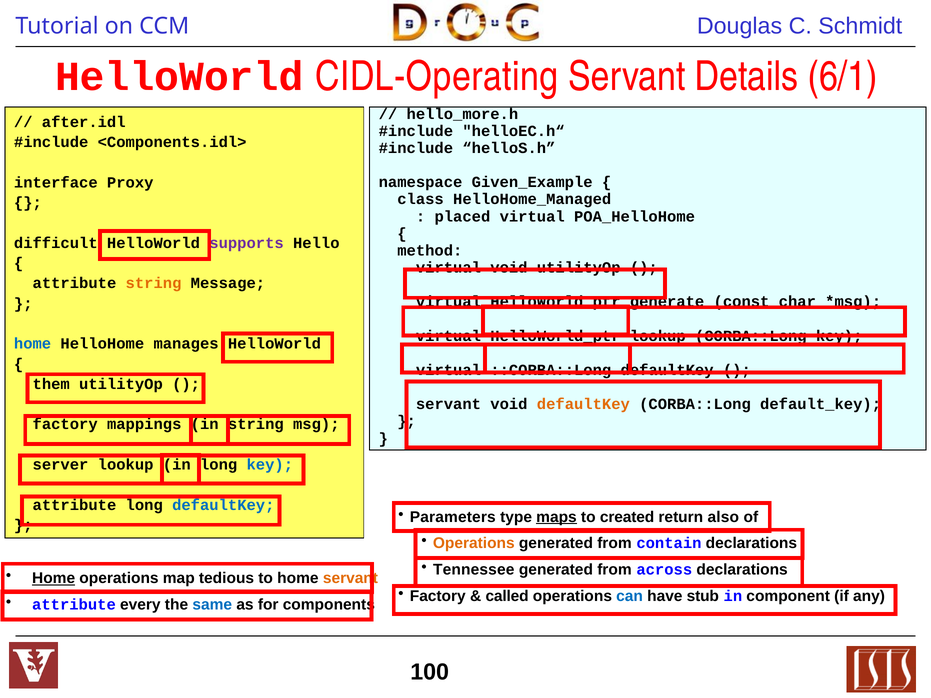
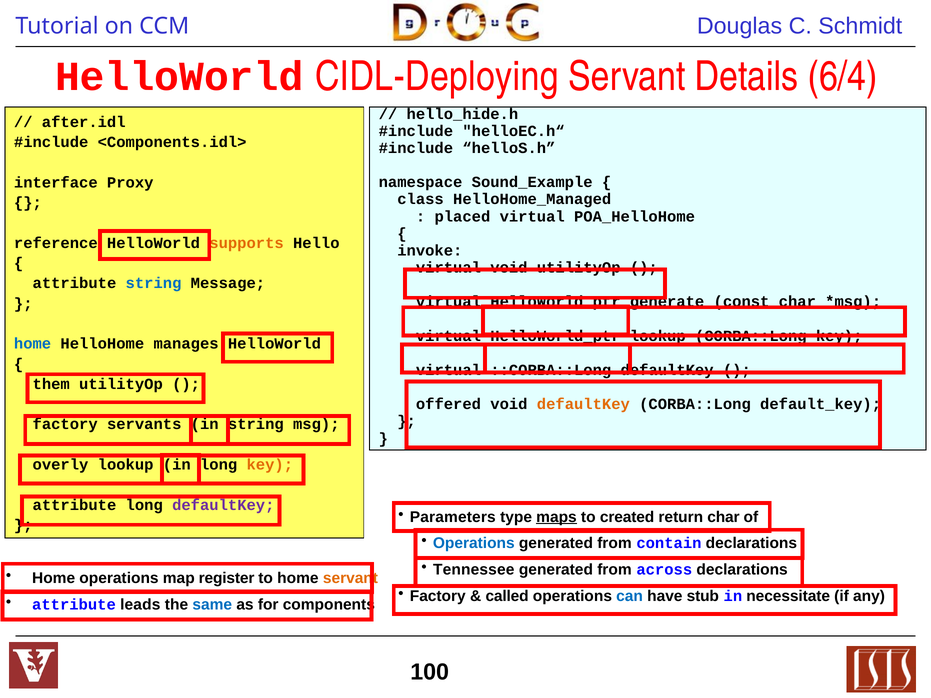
CIDL-Operating: CIDL-Operating -> CIDL-Deploying
6/1: 6/1 -> 6/4
hello_more.h: hello_more.h -> hello_hide.h
Given_Example: Given_Example -> Sound_Example
difficult: difficult -> reference
supports colour: purple -> orange
method: method -> invoke
string at (154, 283) colour: orange -> blue
servant at (448, 404): servant -> offered
mappings: mappings -> servants
server: server -> overly
key at (270, 465) colour: blue -> orange
defaultKey at (223, 505) colour: blue -> purple
return also: also -> char
Operations at (474, 544) colour: orange -> blue
Home at (54, 578) underline: present -> none
tedious: tedious -> register
component: component -> necessitate
every: every -> leads
